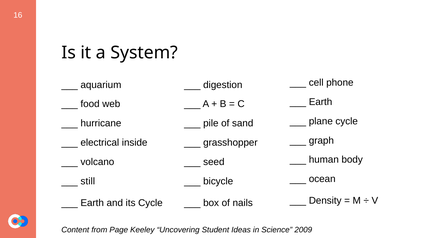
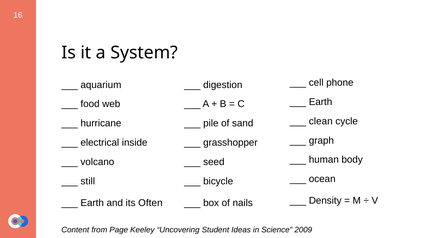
plane: plane -> clean
its Cycle: Cycle -> Often
